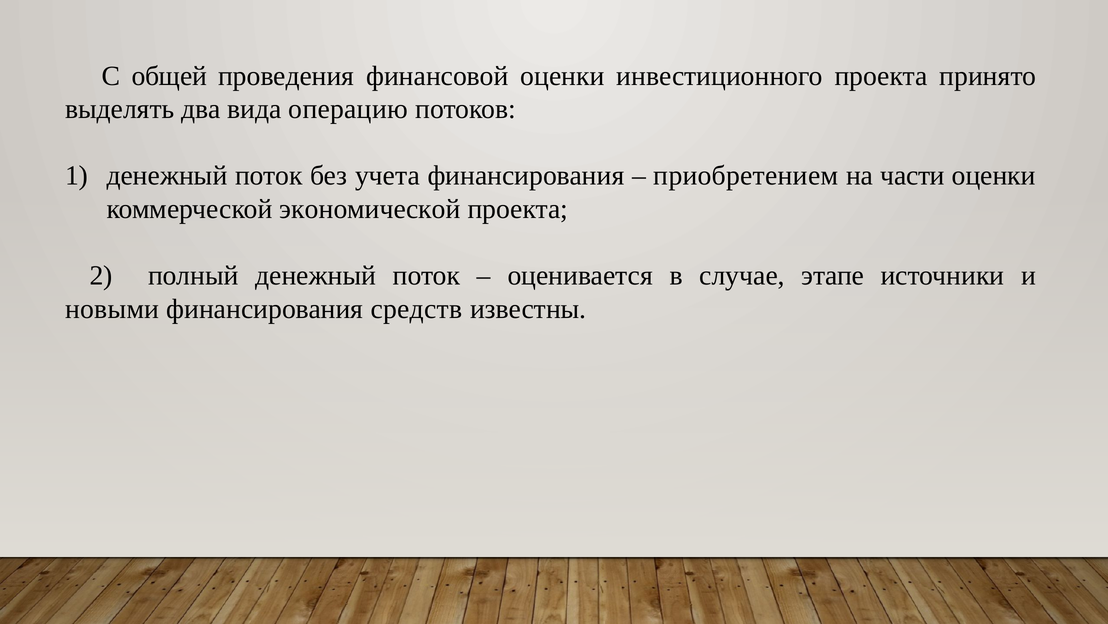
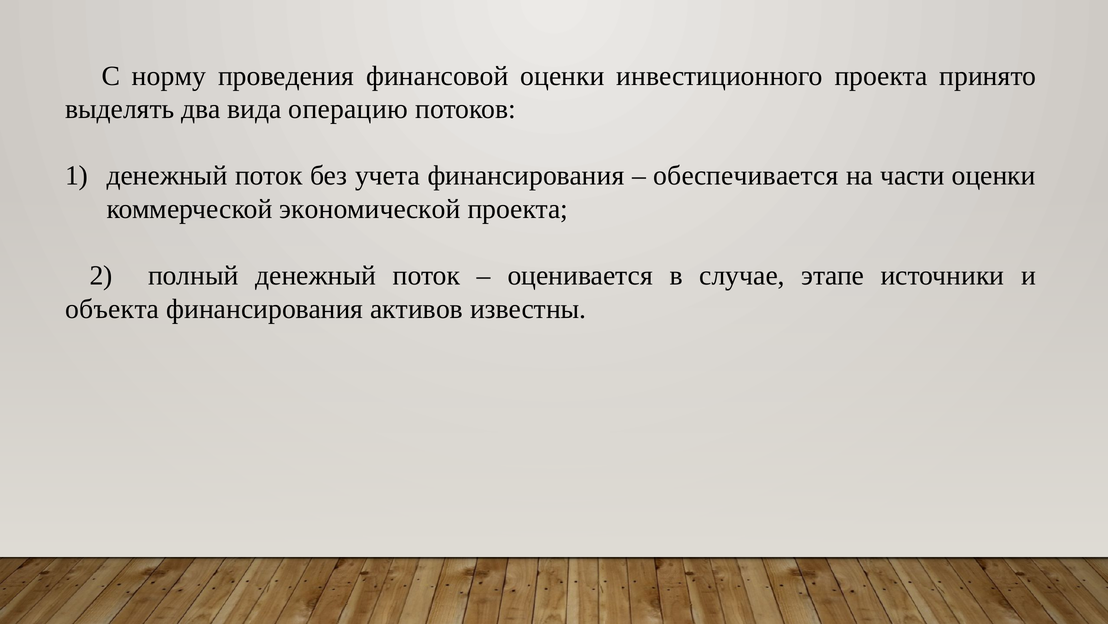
общей: общей -> норму
приобретением: приобретением -> обеспечивается
новыми: новыми -> объекта
средств: средств -> активов
